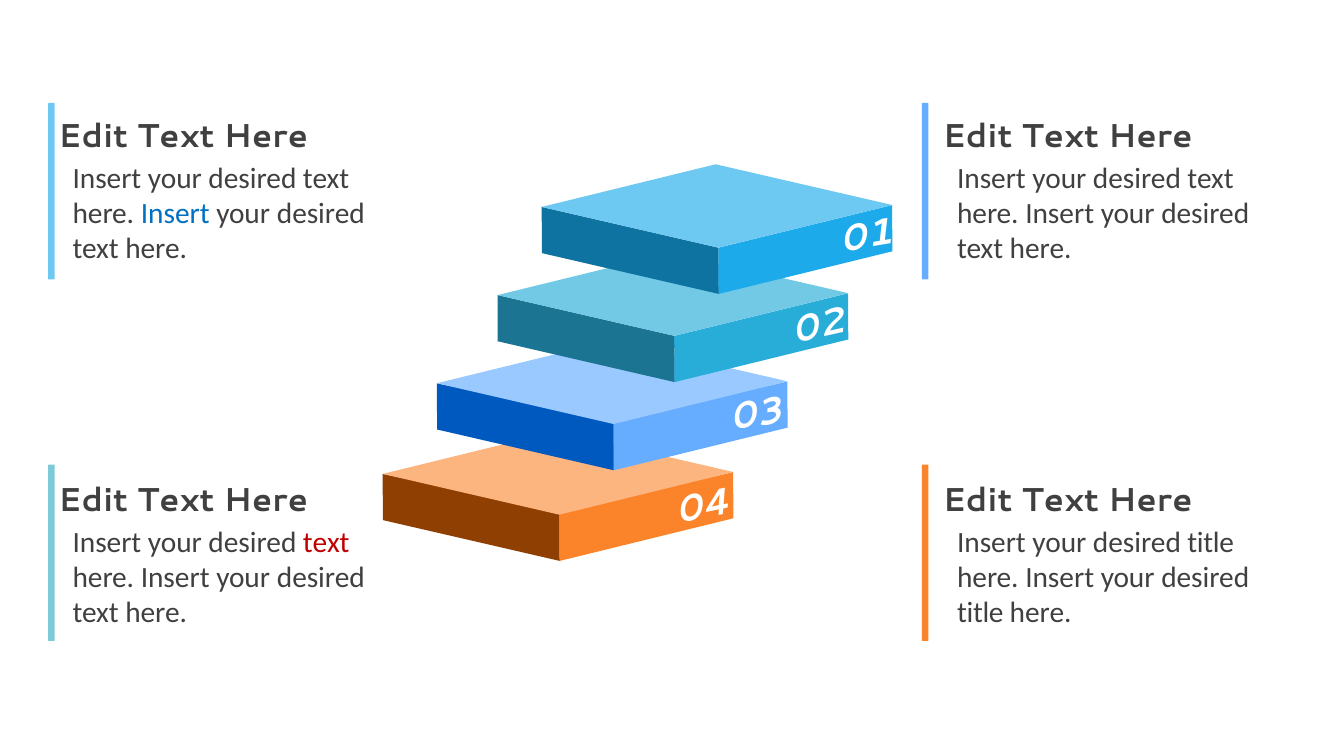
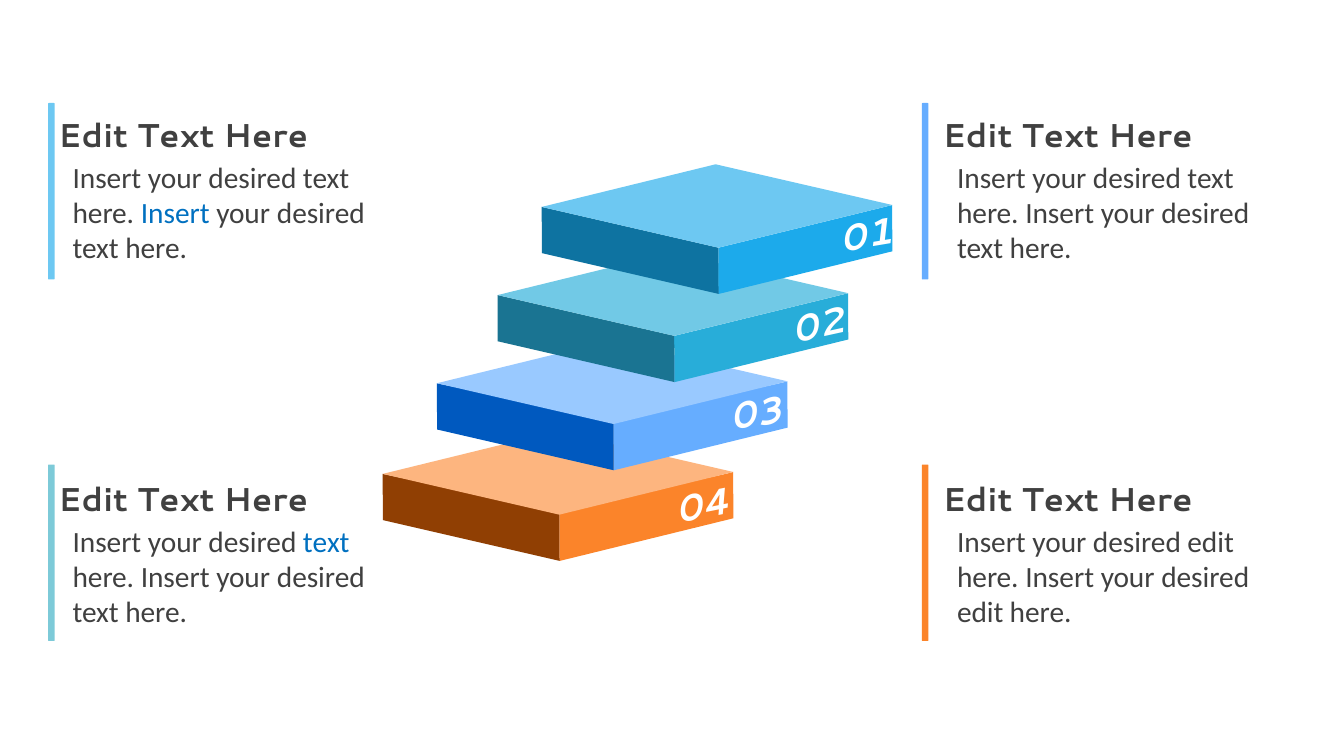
text at (326, 542) colour: red -> blue
title at (1211, 542): title -> edit
title at (980, 613): title -> edit
